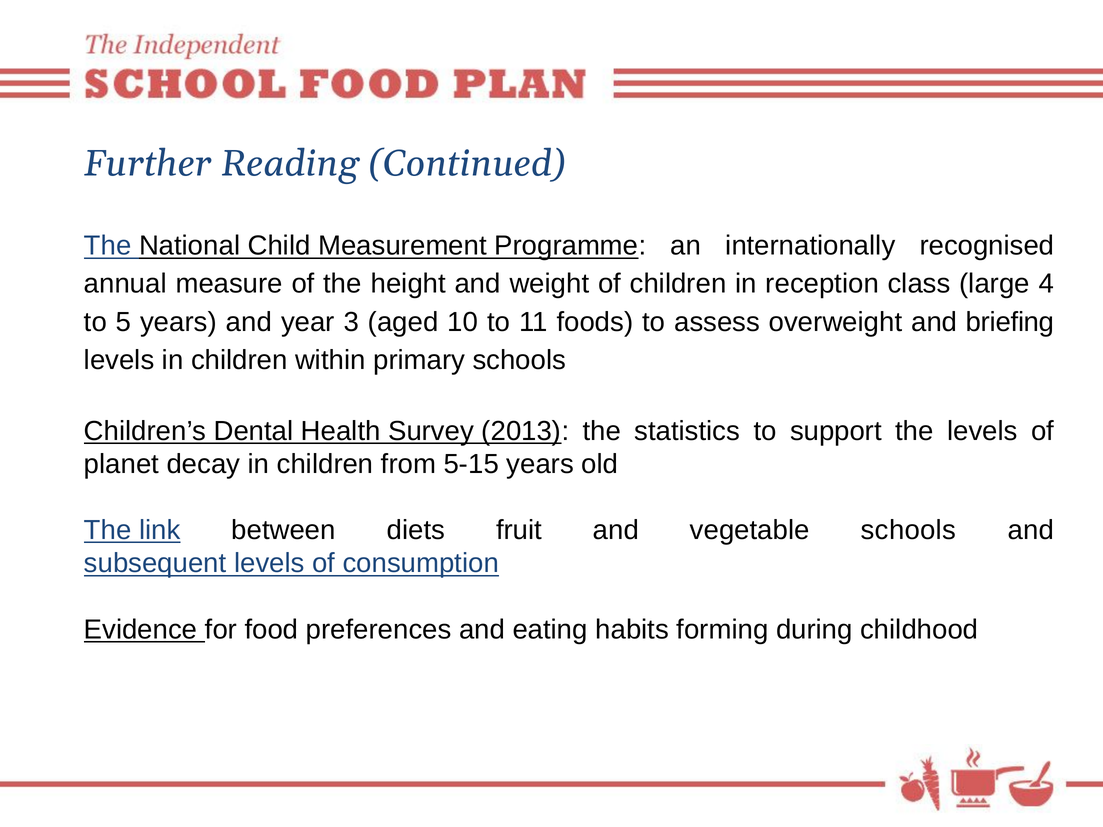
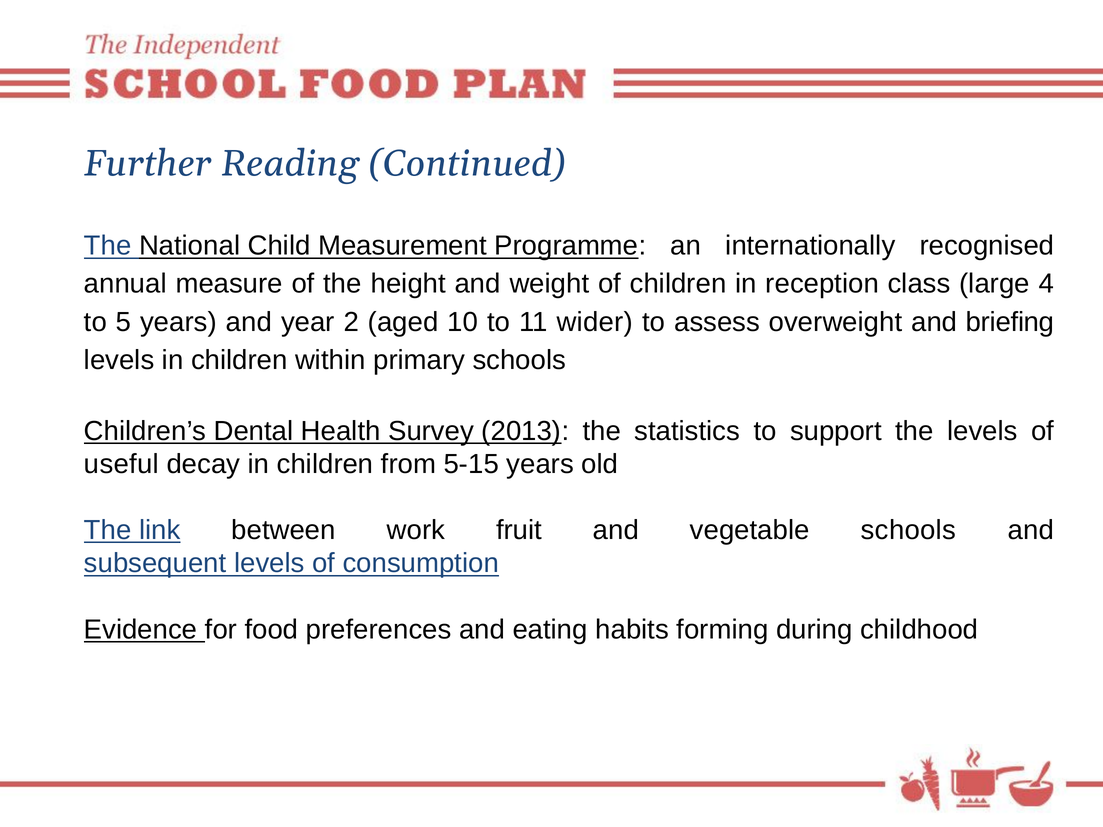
3: 3 -> 2
foods: foods -> wider
planet: planet -> useful
diets: diets -> work
